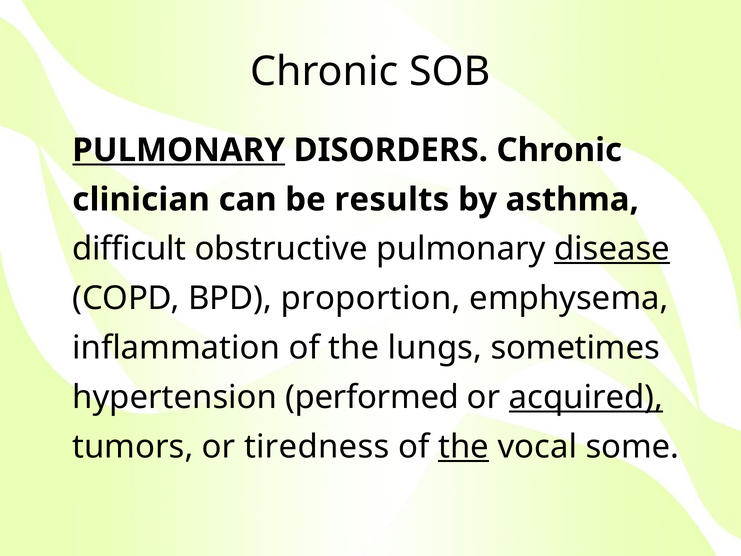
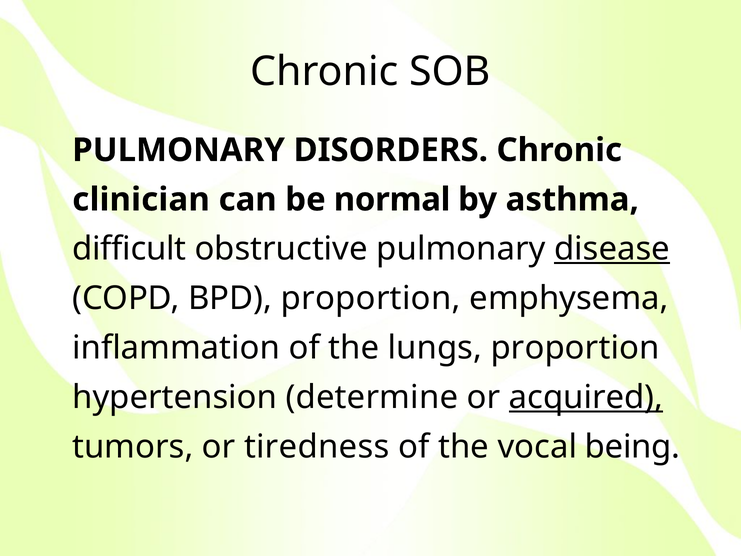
PULMONARY at (179, 150) underline: present -> none
results: results -> normal
lungs sometimes: sometimes -> proportion
performed: performed -> determine
the at (464, 446) underline: present -> none
some: some -> being
